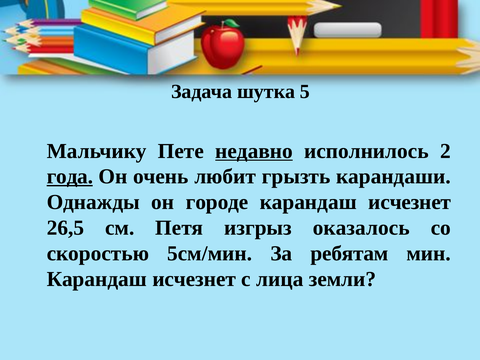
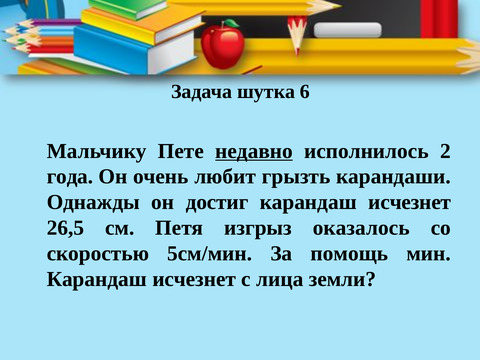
5: 5 -> 6
года underline: present -> none
городе: городе -> достиг
ребятам: ребятам -> помощь
